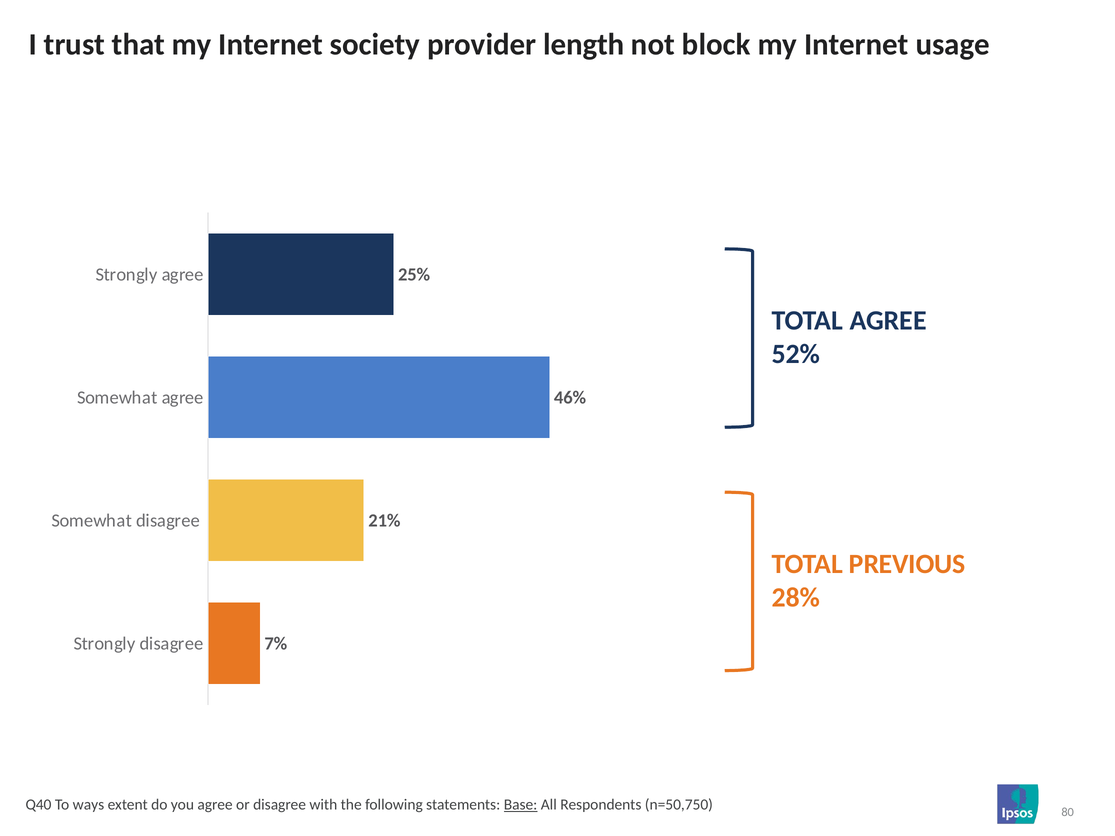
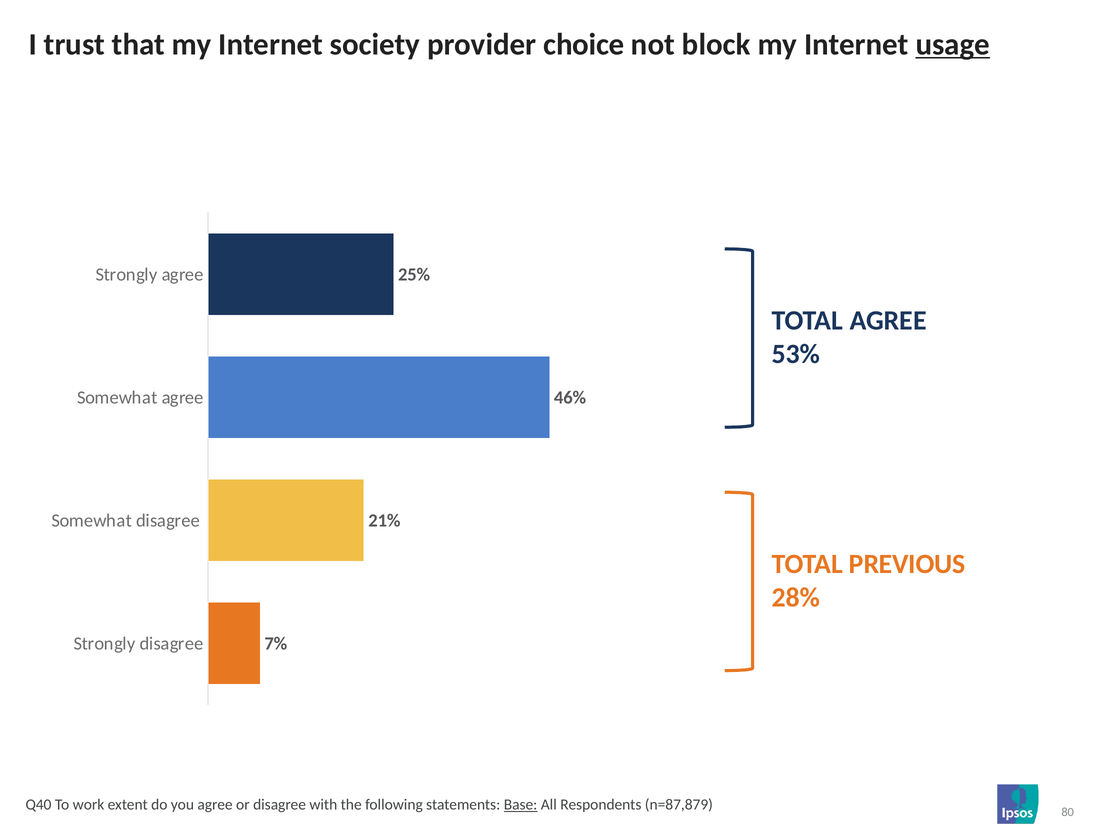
length: length -> choice
usage underline: none -> present
52%: 52% -> 53%
ways: ways -> work
n=50,750: n=50,750 -> n=87,879
